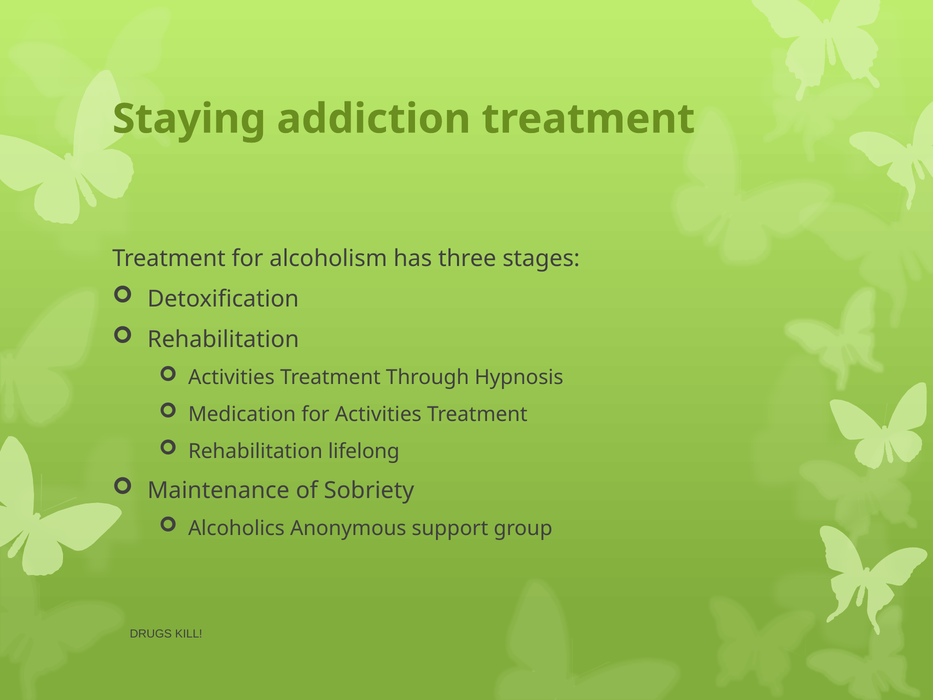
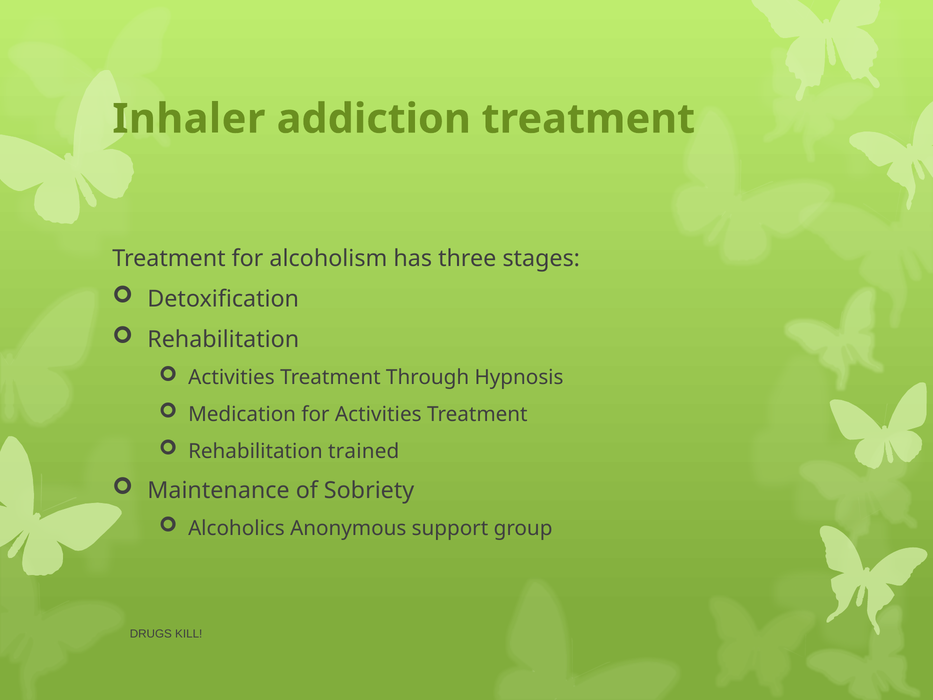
Staying: Staying -> Inhaler
lifelong: lifelong -> trained
